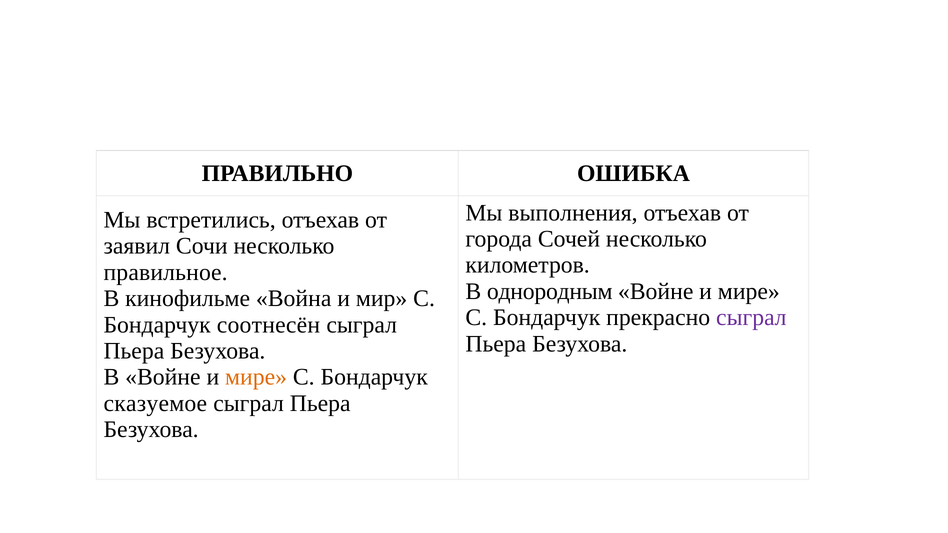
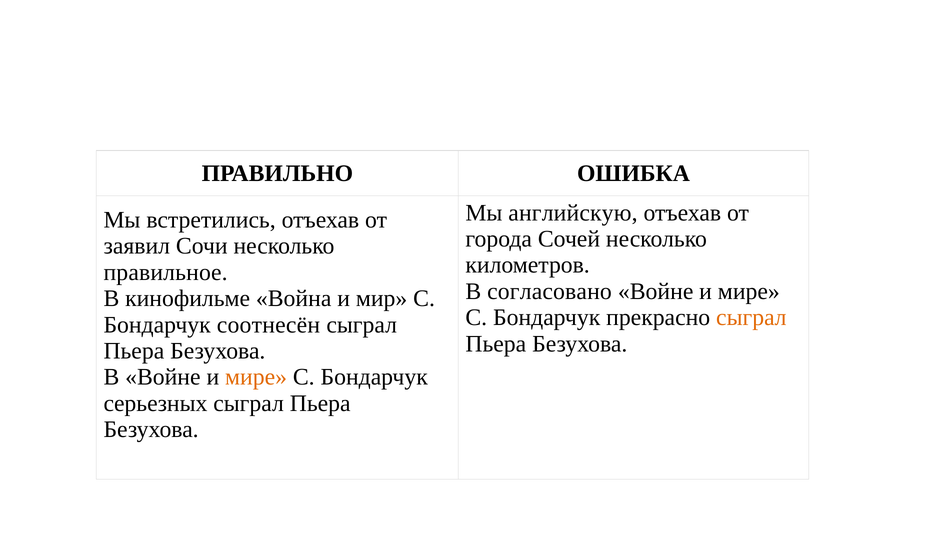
выполнения: выполнения -> английскую
однородным: однородным -> согласовано
сыграл at (751, 318) colour: purple -> orange
сказуемое: сказуемое -> серьезных
